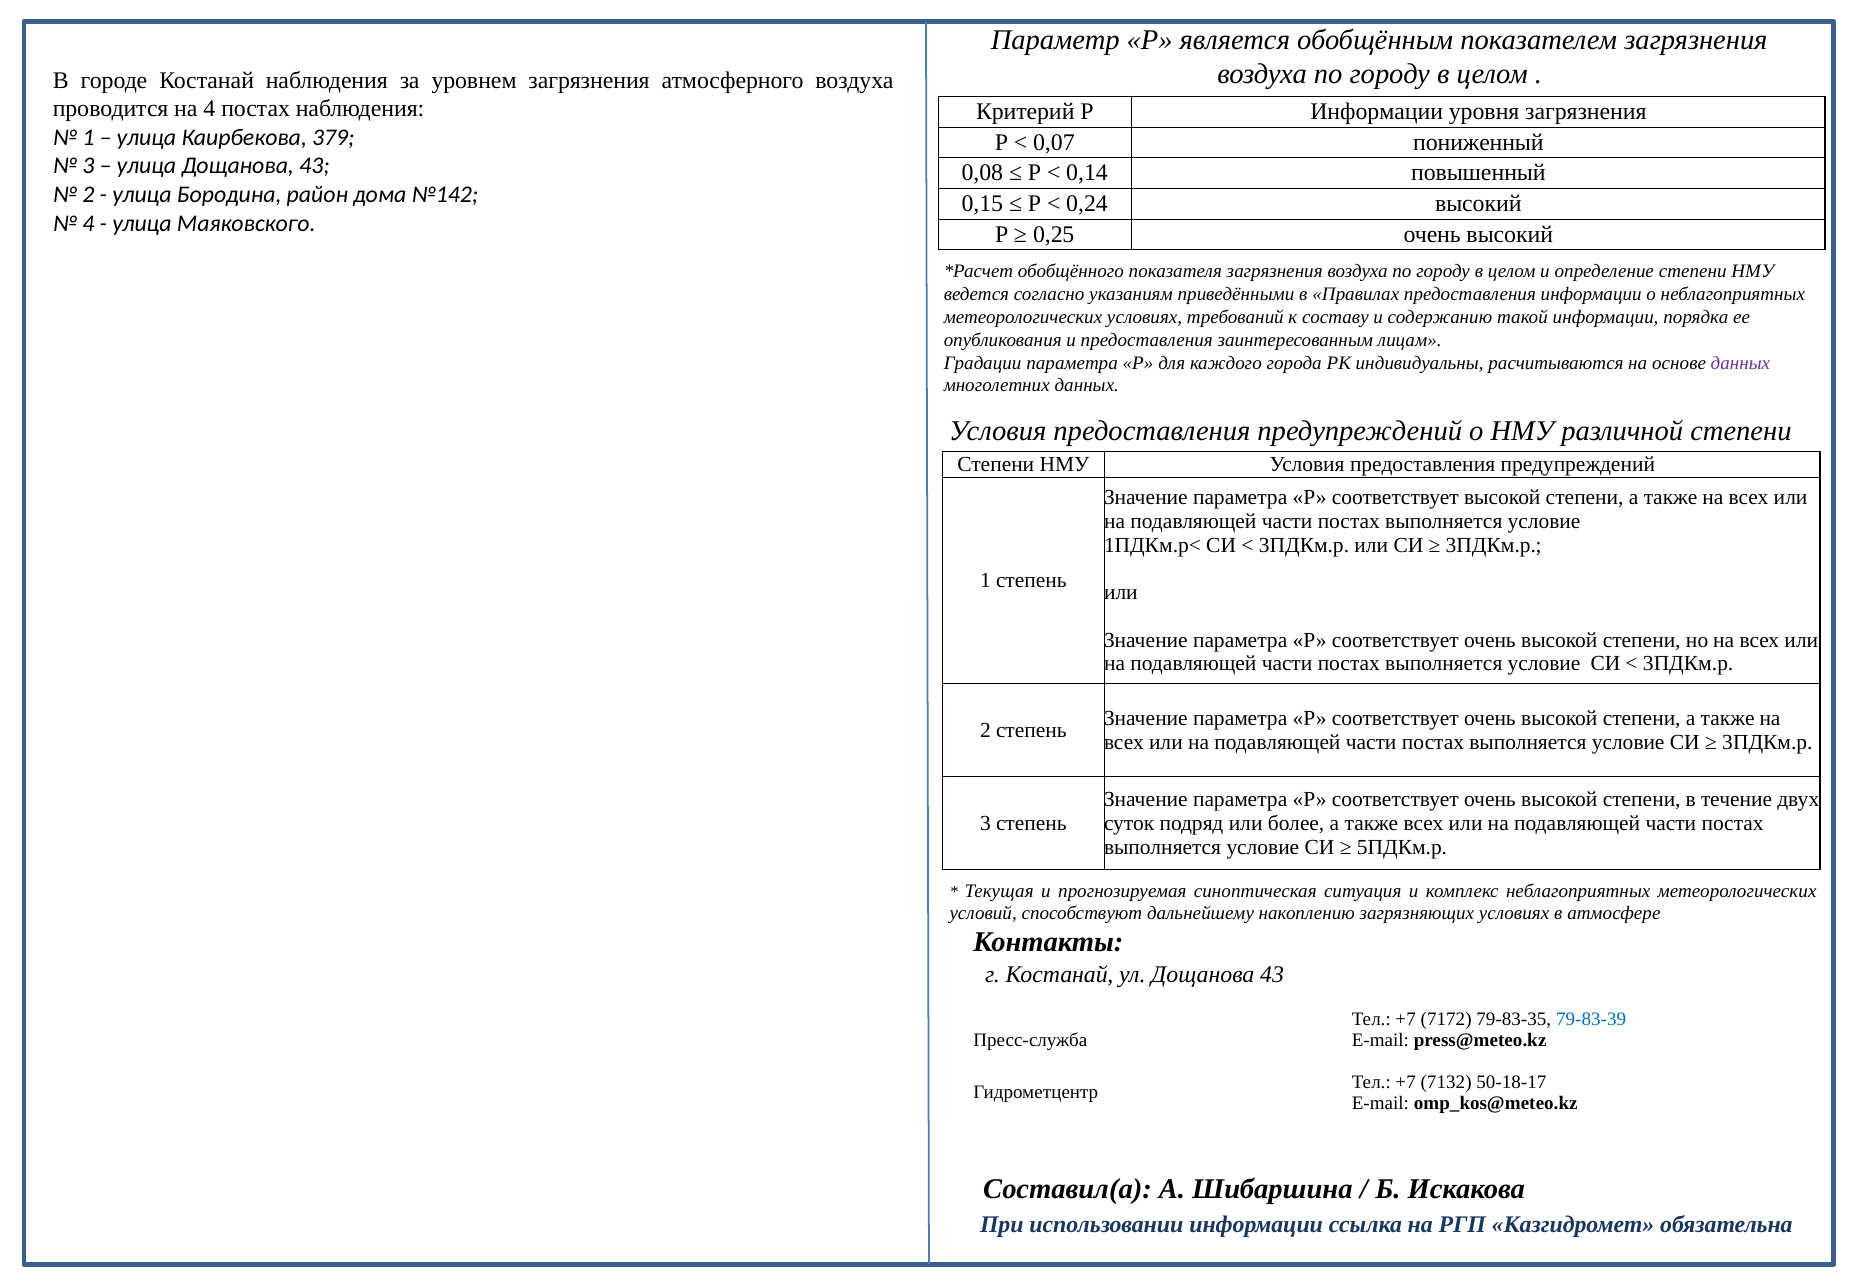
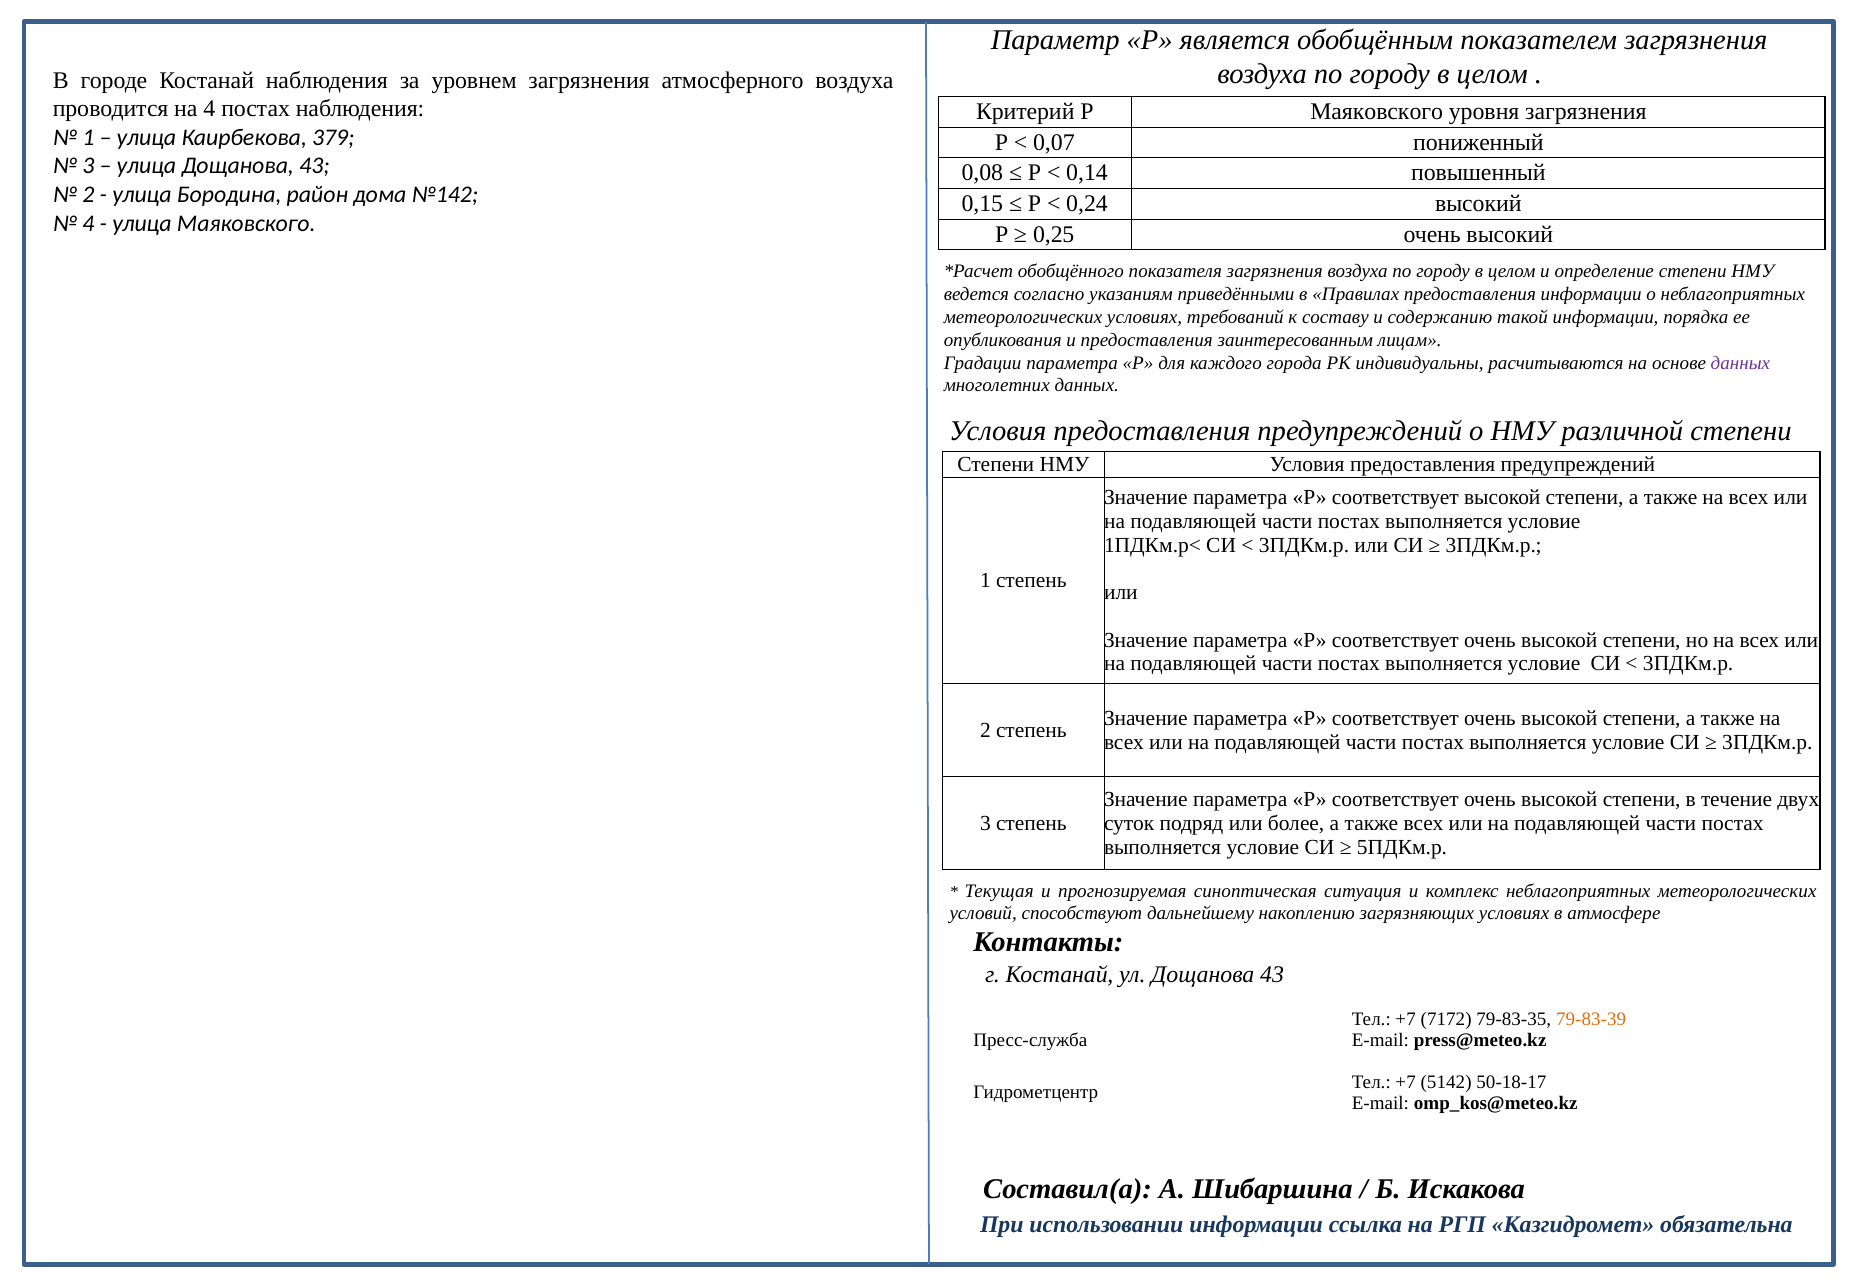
Р Информации: Информации -> Маяковского
79-83-39 colour: blue -> orange
7132: 7132 -> 5142
